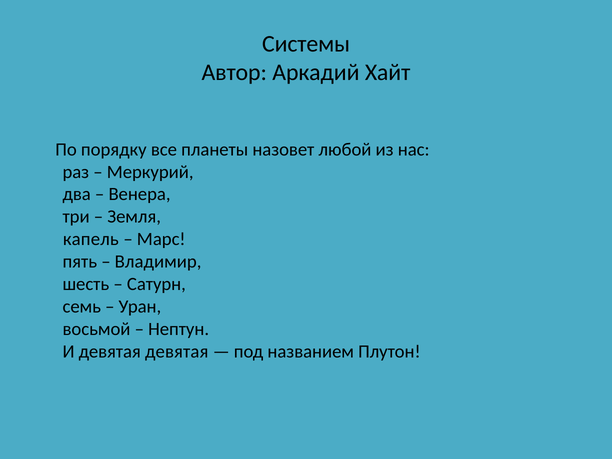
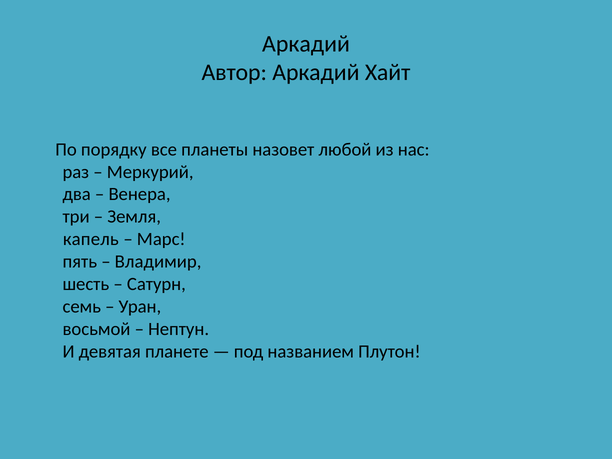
Системы at (306, 44): Системы -> Аркадий
девятая девятая: девятая -> планете
